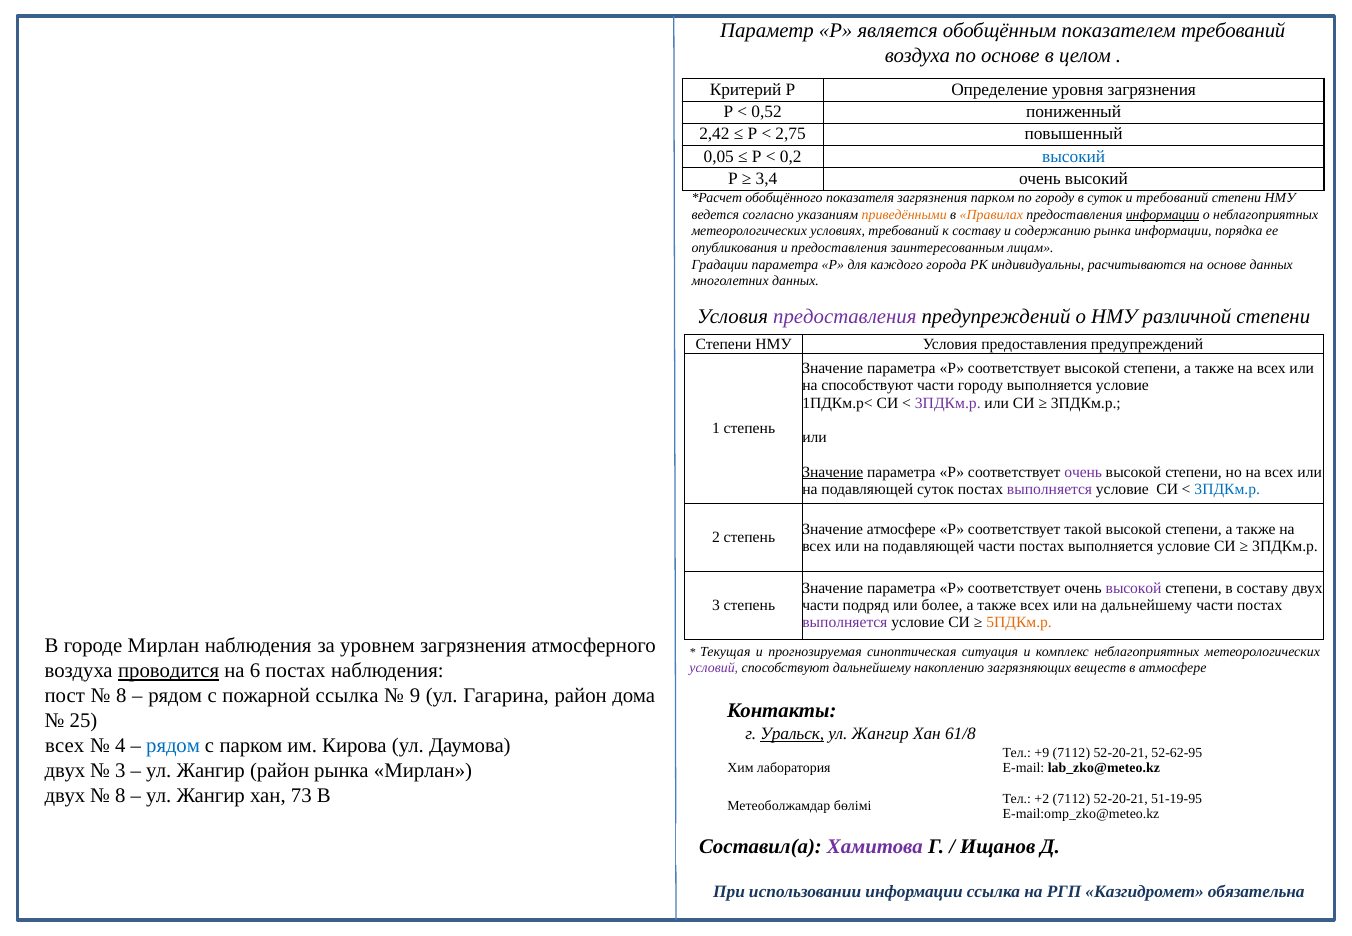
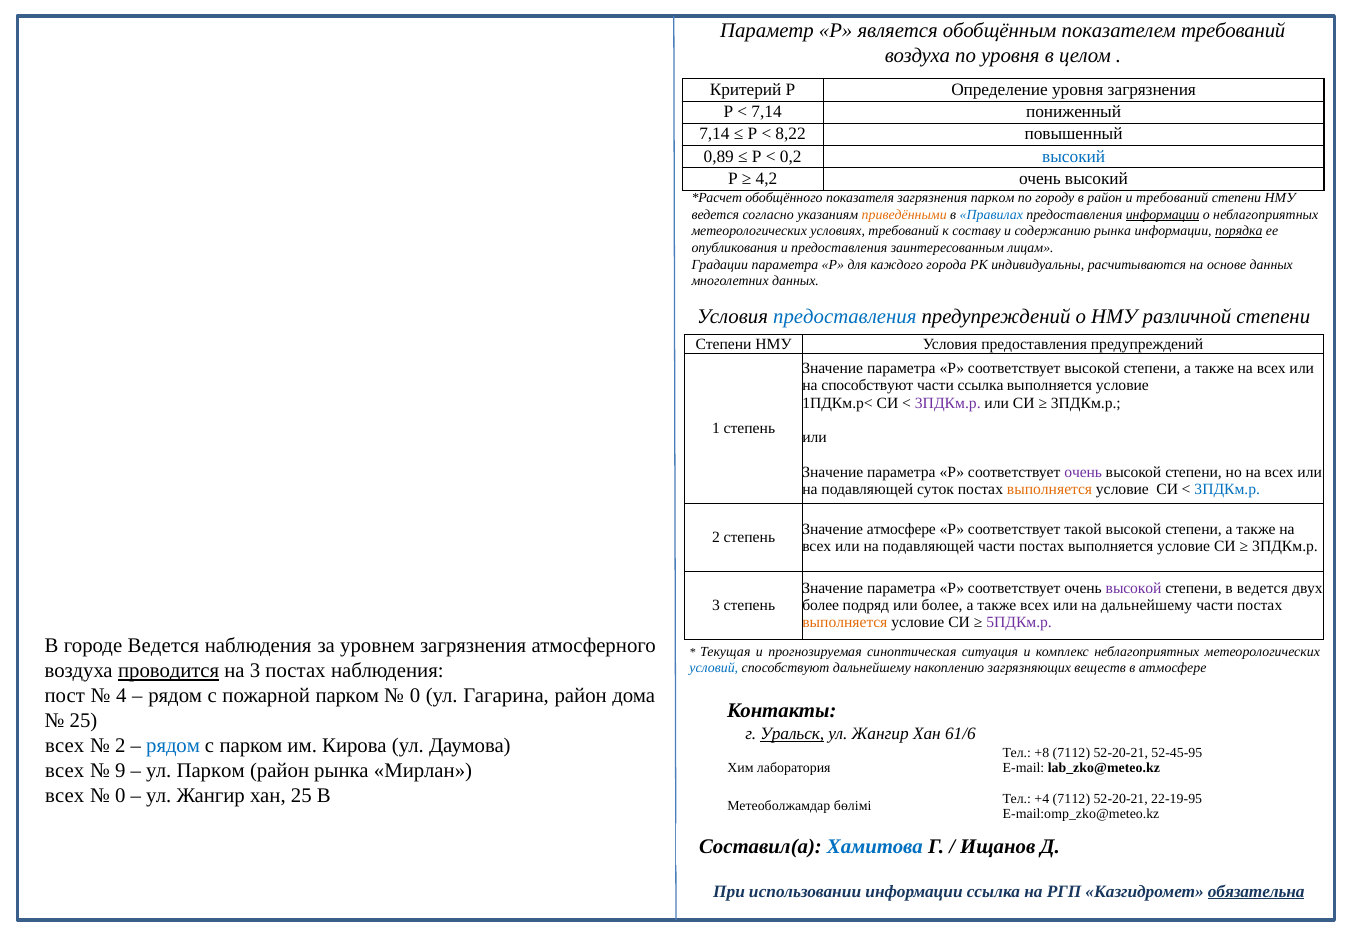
по основе: основе -> уровня
0,52 at (767, 112): 0,52 -> 7,14
2,42 at (714, 134): 2,42 -> 7,14
2,75: 2,75 -> 8,22
0,05: 0,05 -> 0,89
3,4: 3,4 -> 4,2
в суток: суток -> район
Правилах colour: orange -> blue
порядка underline: none -> present
предоставления at (845, 317) colour: purple -> blue
части городу: городу -> ссылка
Значение at (833, 472) underline: present -> none
выполняется at (1050, 489) colour: purple -> orange
в составу: составу -> ведется
части at (821, 605): части -> более
выполняется at (845, 623) colour: purple -> orange
5ПДКм.р colour: orange -> purple
городе Мирлан: Мирлан -> Ведется
на 6: 6 -> 3
условий colour: purple -> blue
8 at (121, 696): 8 -> 4
пожарной ссылка: ссылка -> парком
9 at (415, 696): 9 -> 0
61/8: 61/8 -> 61/6
4 at (120, 746): 4 -> 2
+9: +9 -> +8
52-62-95: 52-62-95 -> 52-45-95
двух at (65, 771): двух -> всех
3 at (120, 771): 3 -> 9
Жангир at (211, 771): Жангир -> Парком
двух at (65, 796): двух -> всех
8 at (120, 796): 8 -> 0
хан 73: 73 -> 25
+2: +2 -> +4
51-19-95: 51-19-95 -> 22-19-95
Хамитова colour: purple -> blue
обязательна underline: none -> present
